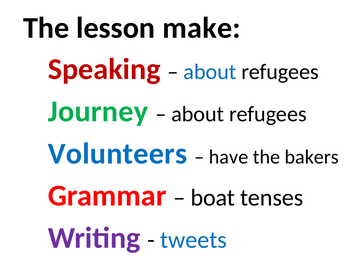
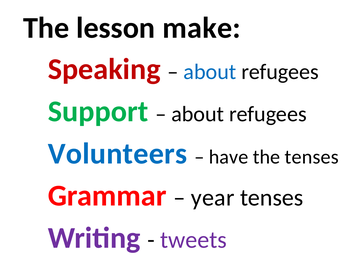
Journey: Journey -> Support
the bakers: bakers -> tenses
boat: boat -> year
tweets colour: blue -> purple
